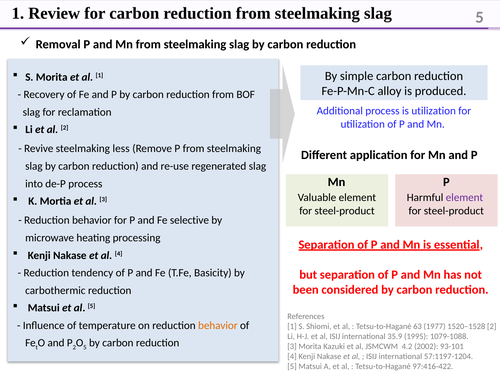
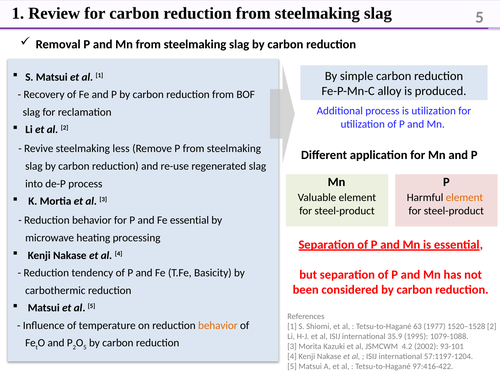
S Morita: Morita -> Matsui
element at (465, 197) colour: purple -> orange
Fe selective: selective -> essential
